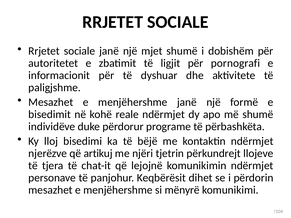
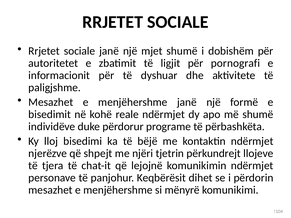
artikuj: artikuj -> shpejt
